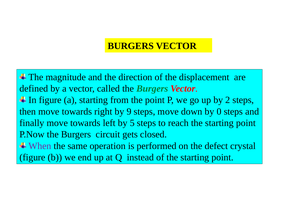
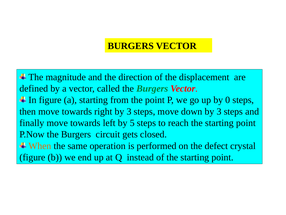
2: 2 -> 0
right by 9: 9 -> 3
down by 0: 0 -> 3
When colour: purple -> orange
